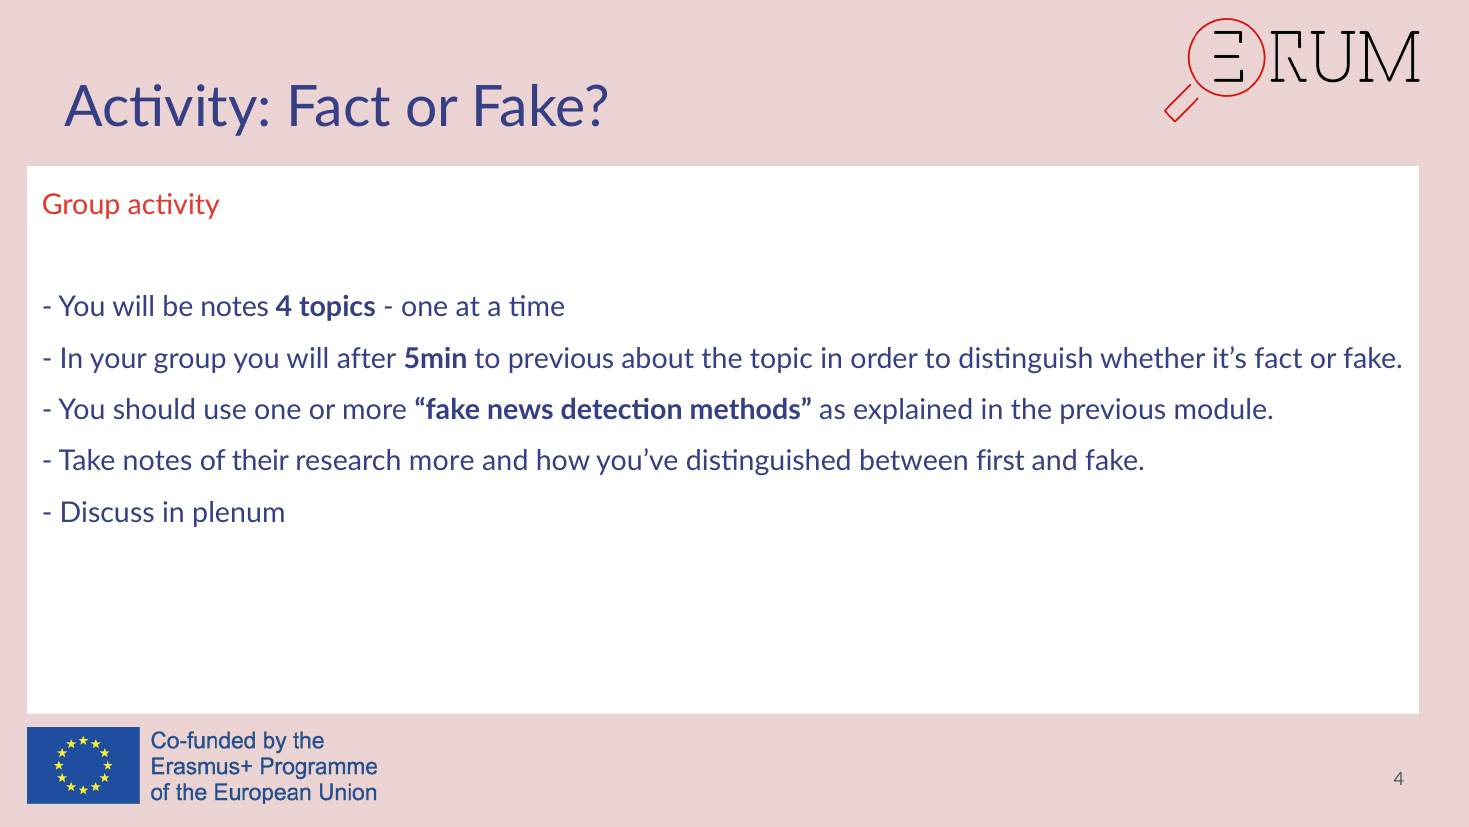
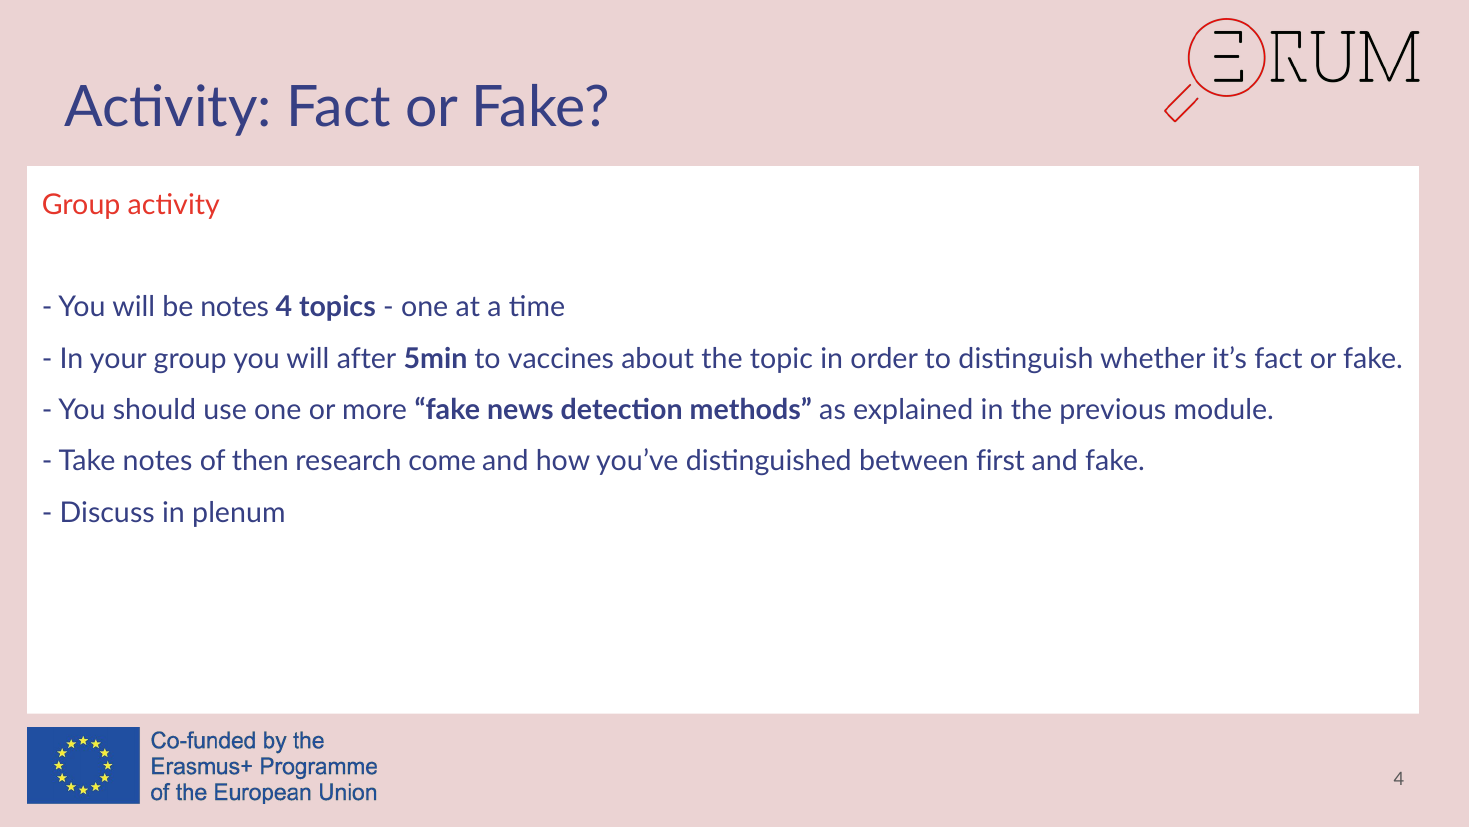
to previous: previous -> vaccines
their: their -> then
research more: more -> come
